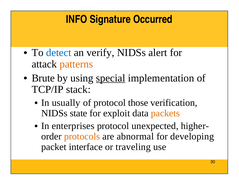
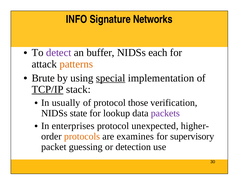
Occurred: Occurred -> Networks
detect colour: blue -> purple
verify: verify -> buffer
alert: alert -> each
TCP/IP underline: none -> present
exploit: exploit -> lookup
packets colour: orange -> purple
abnormal: abnormal -> examines
developing: developing -> supervisory
interface: interface -> guessing
traveling: traveling -> detection
